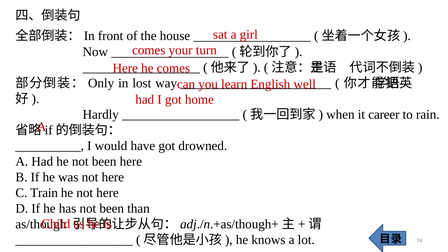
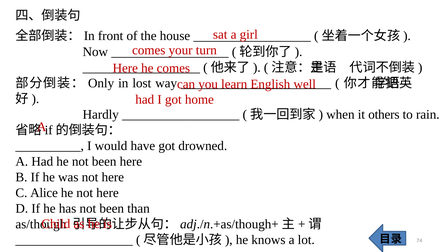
career: career -> others
Train: Train -> Alice
